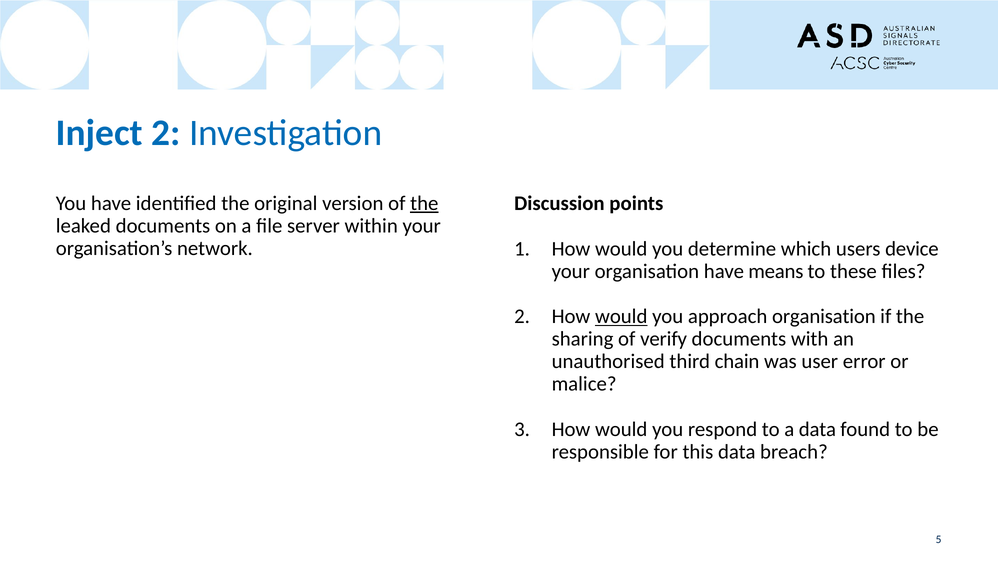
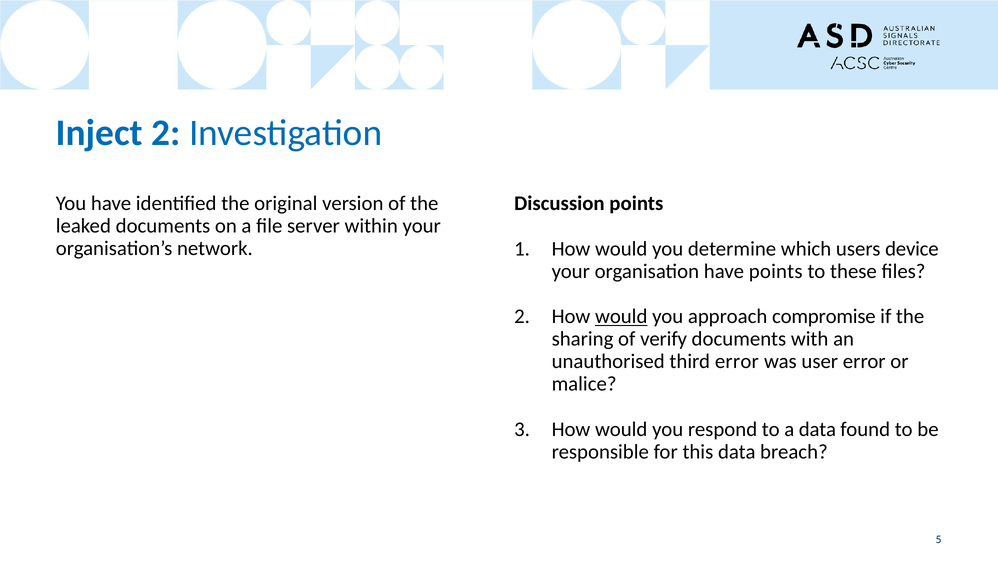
the at (424, 204) underline: present -> none
have means: means -> points
approach organisation: organisation -> compromise
third chain: chain -> error
